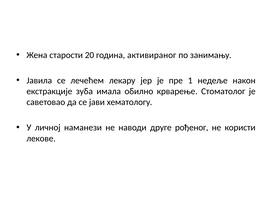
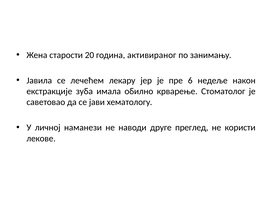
1: 1 -> 6
рођенoг: рођенoг -> преглед
